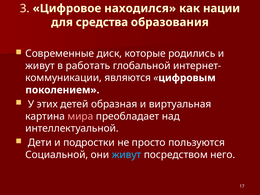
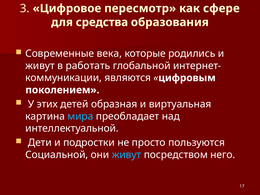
находился: находился -> пересмотр
нации: нации -> сфере
диск: диск -> века
мира colour: pink -> light blue
